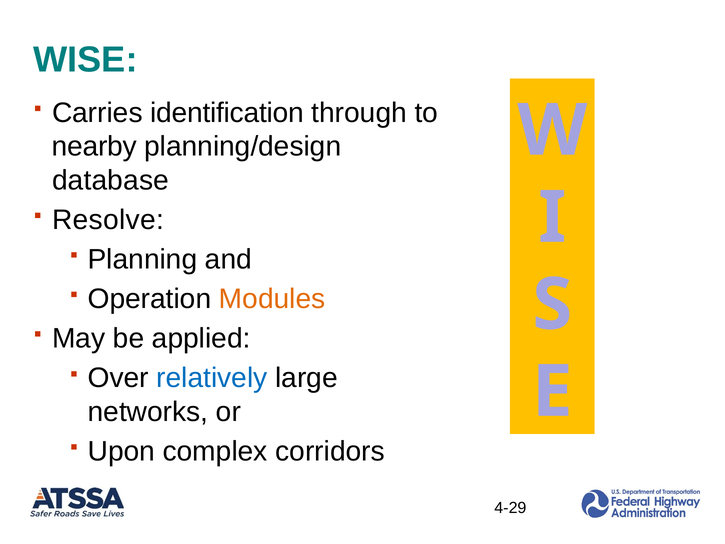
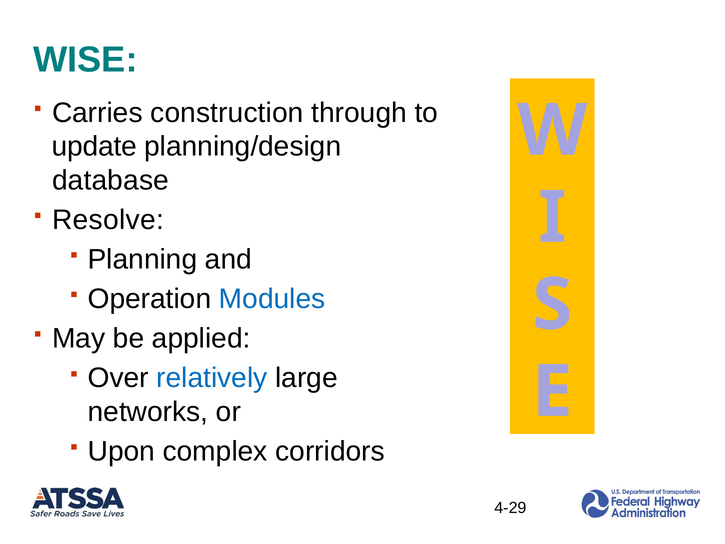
identification: identification -> construction
nearby: nearby -> update
Modules colour: orange -> blue
